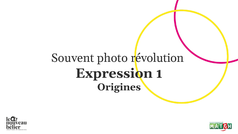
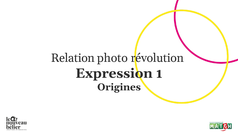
Souvent: Souvent -> Relation
